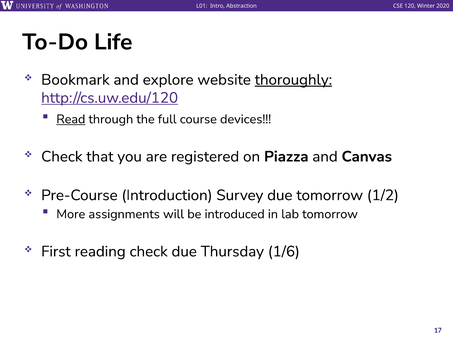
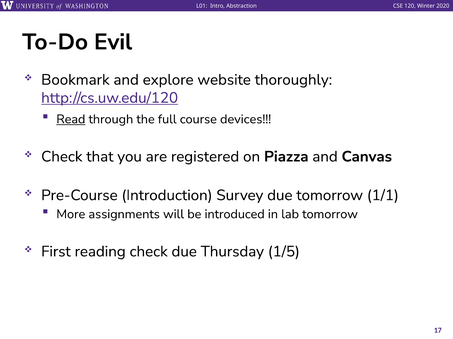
Life: Life -> Evil
thoroughly underline: present -> none
1/2: 1/2 -> 1/1
1/6: 1/6 -> 1/5
